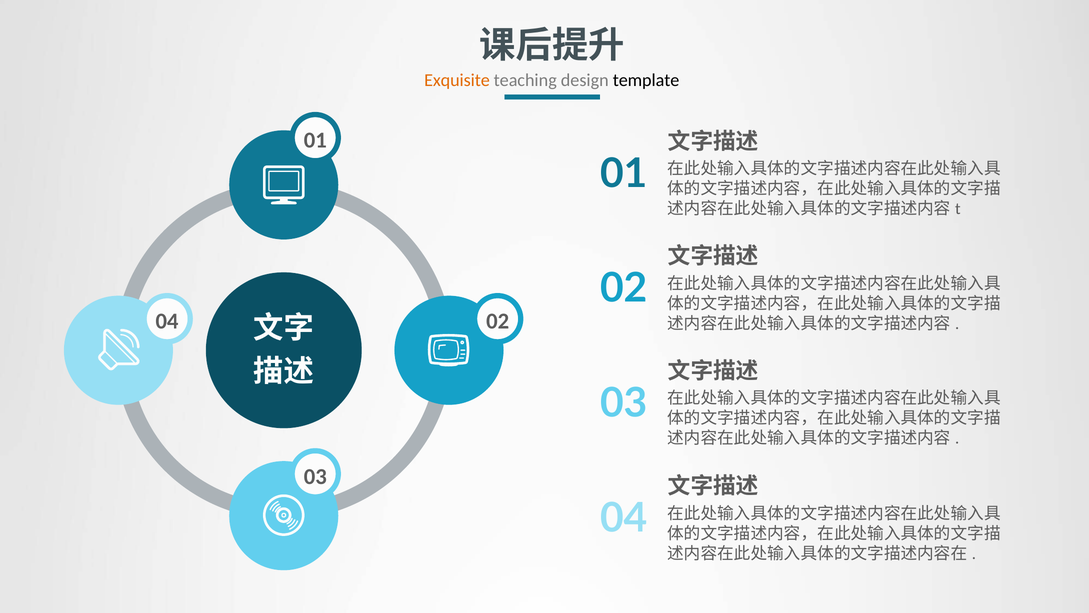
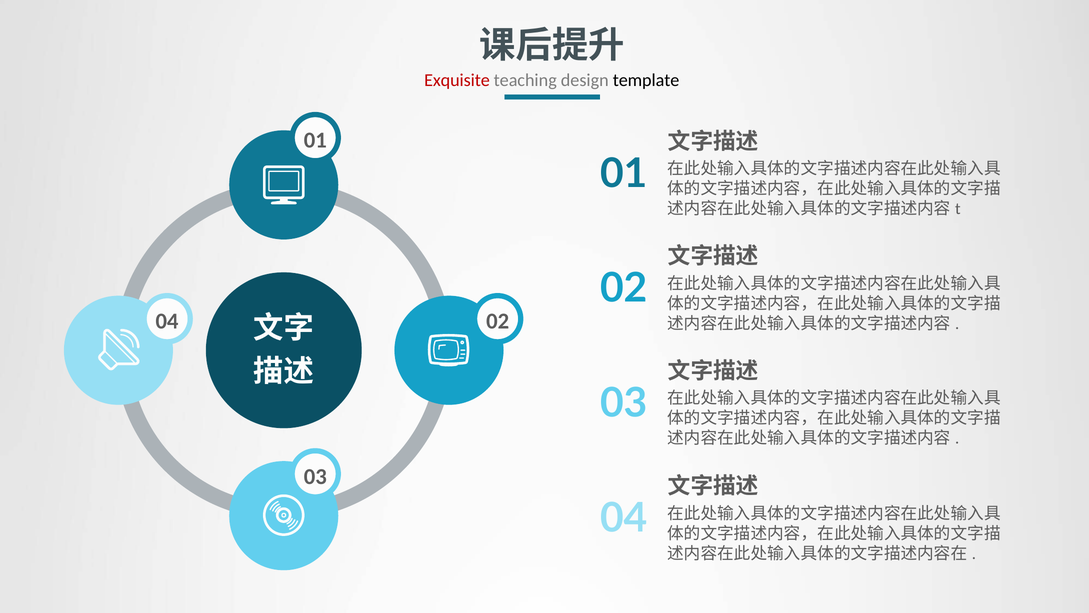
Exquisite colour: orange -> red
